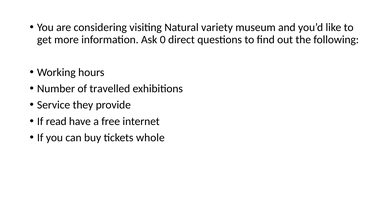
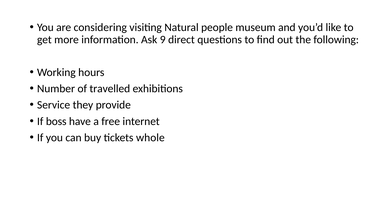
variety: variety -> people
0: 0 -> 9
read: read -> boss
